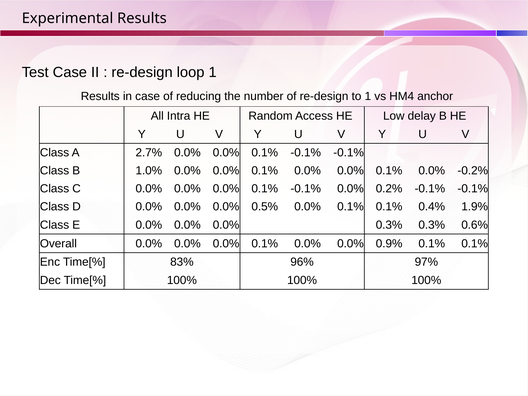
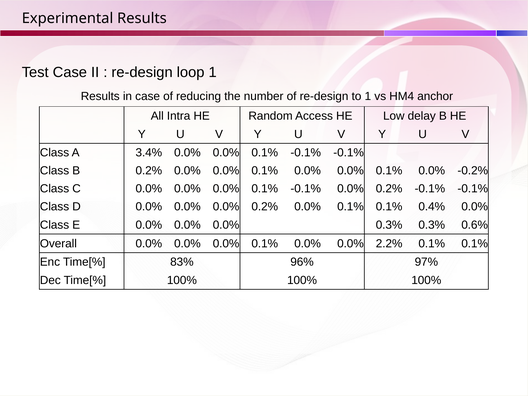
2.7%: 2.7% -> 3.4%
B 1.0%: 1.0% -> 0.2%
0.0% 0.0% 0.5%: 0.5% -> 0.2%
0.4% 1.9%: 1.9% -> 0.0%
0.9%: 0.9% -> 2.2%
